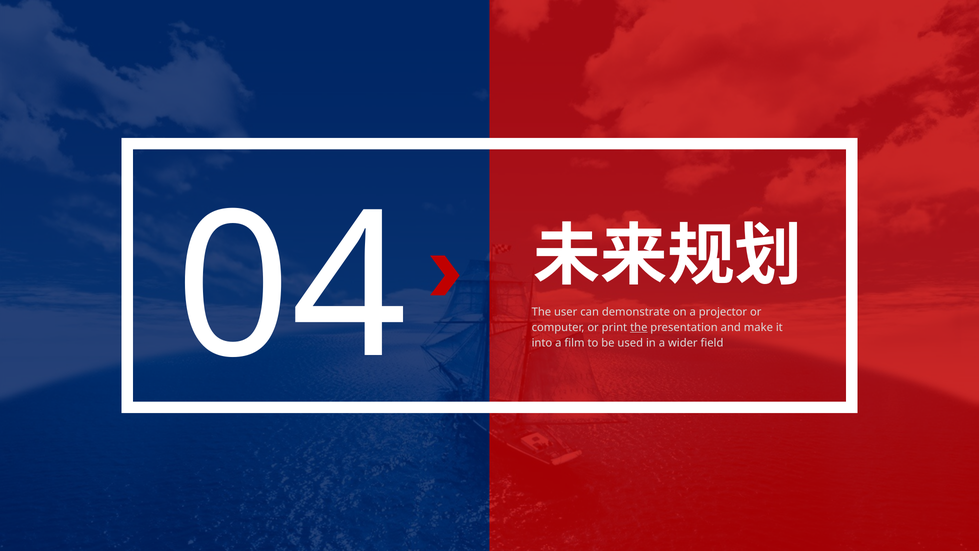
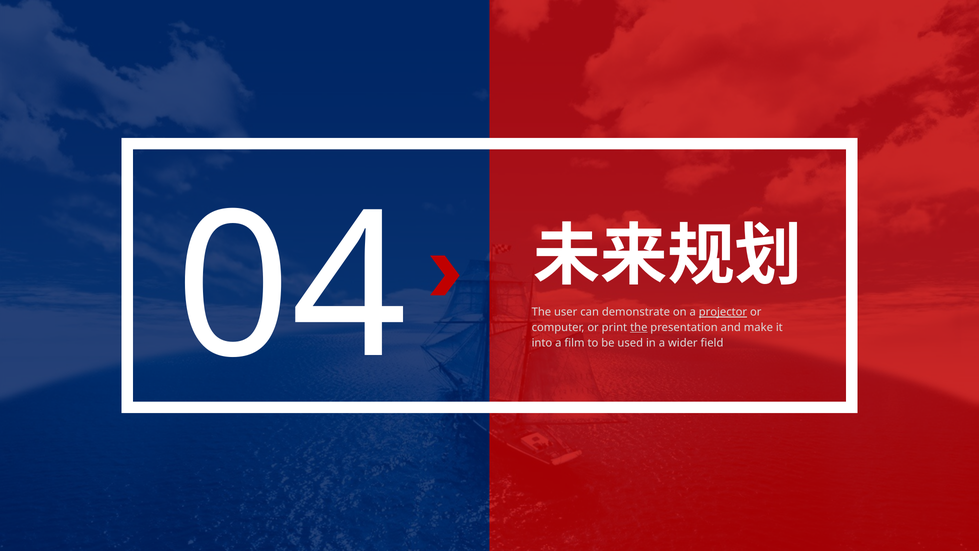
projector underline: none -> present
